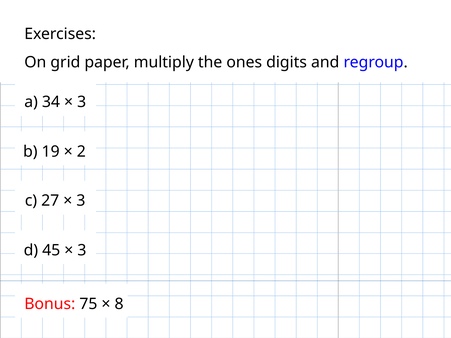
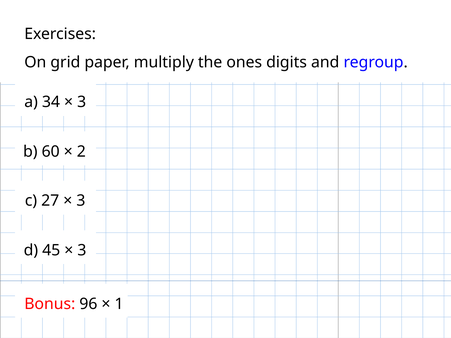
19: 19 -> 60
75: 75 -> 96
8: 8 -> 1
